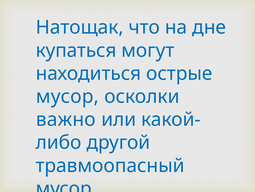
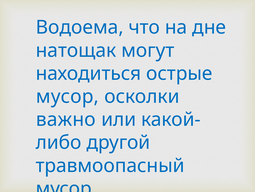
Натощак: Натощак -> Водоема
купаться: купаться -> натощак
